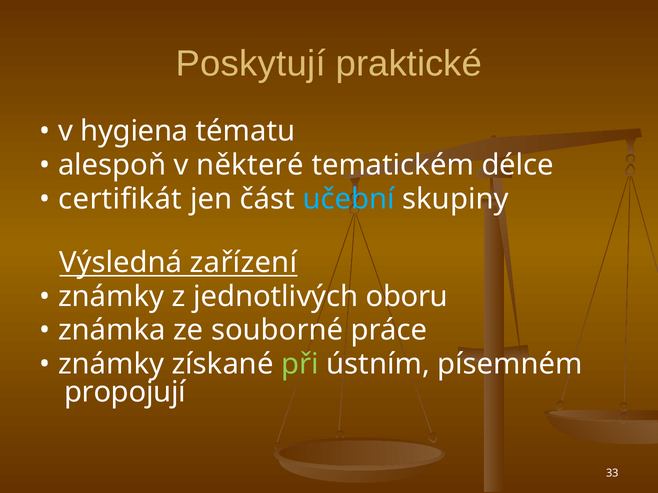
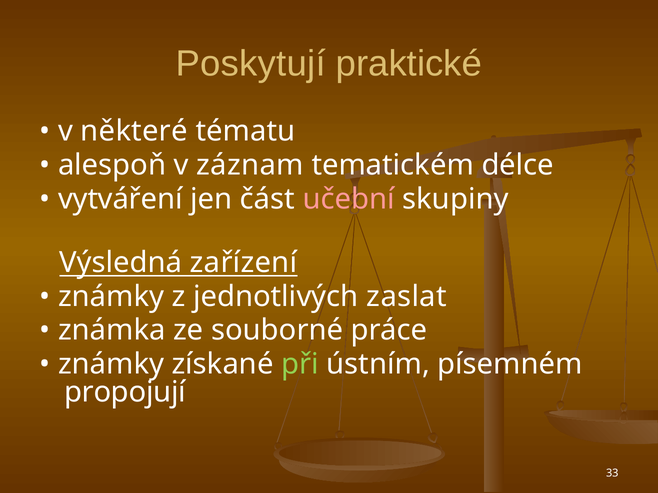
hygiena: hygiena -> některé
některé: některé -> záznam
certifikát: certifikát -> vytváření
učební colour: light blue -> pink
oboru: oboru -> zaslat
